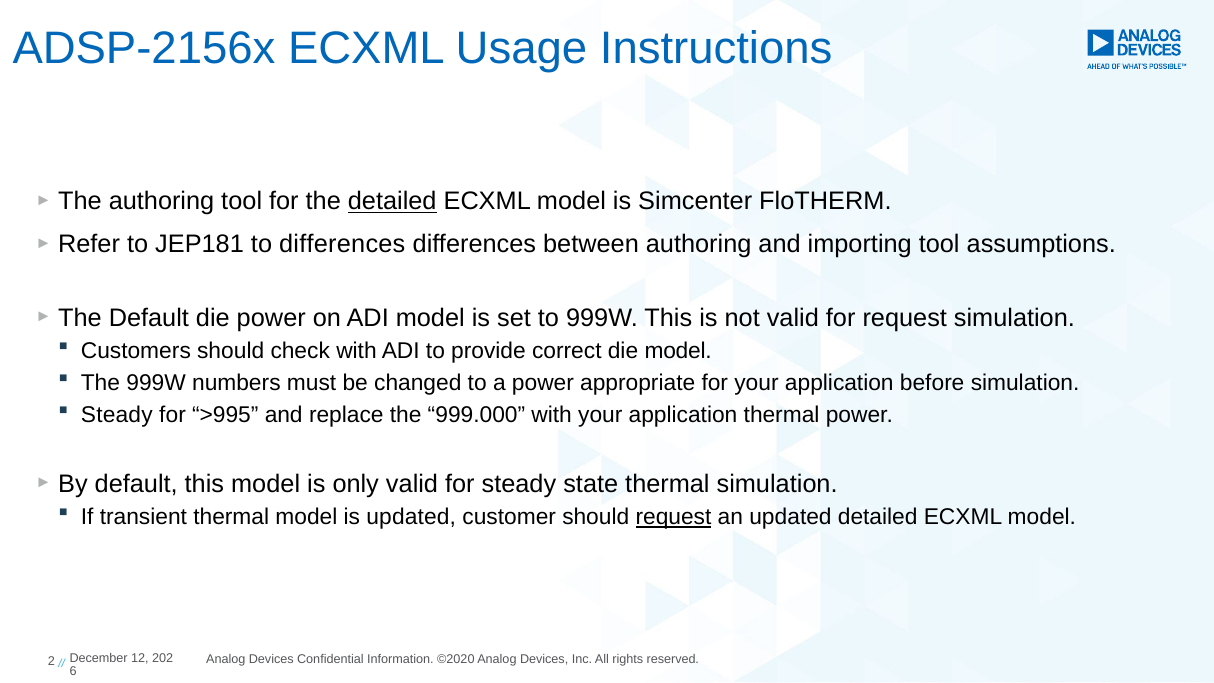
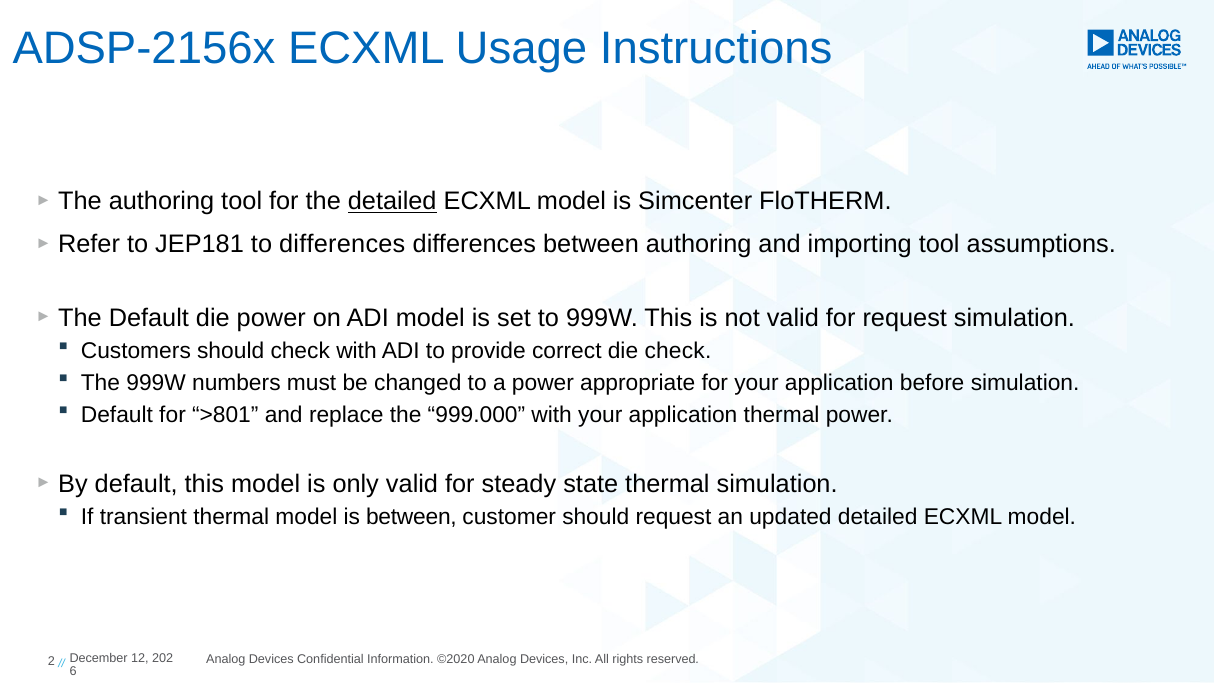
die model: model -> check
Steady at (117, 415): Steady -> Default
>995: >995 -> >801
is updated: updated -> between
request at (673, 517) underline: present -> none
